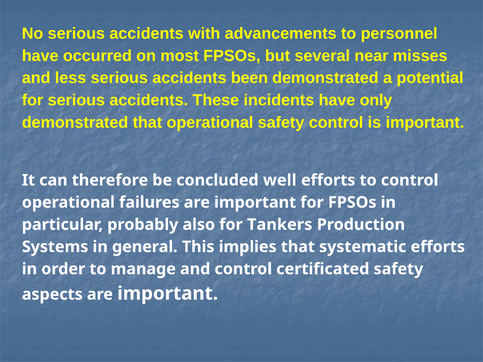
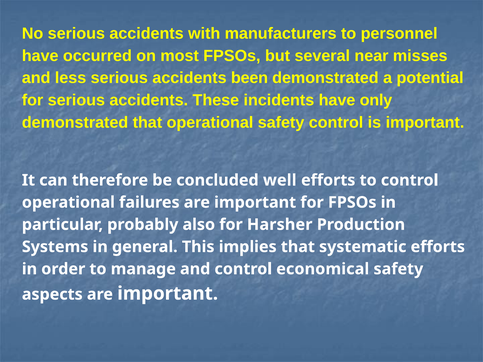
advancements: advancements -> manufacturers
Tankers: Tankers -> Harsher
certificated: certificated -> economical
